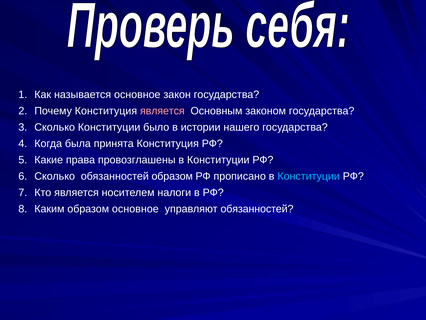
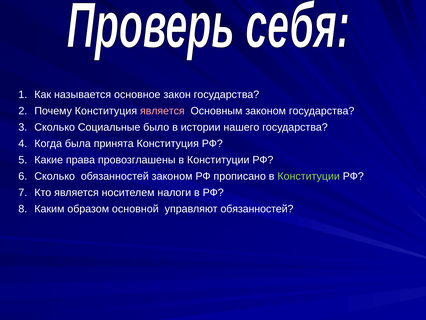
Сколько Конституции: Конституции -> Социальные
обязанностей образом: образом -> законом
Конституции at (309, 176) colour: light blue -> light green
образом основное: основное -> основной
